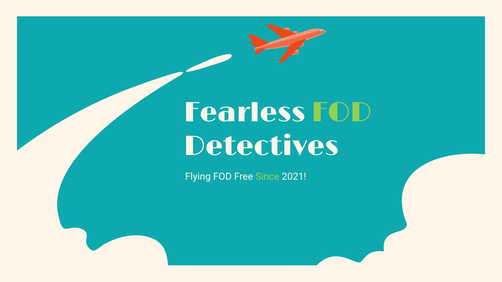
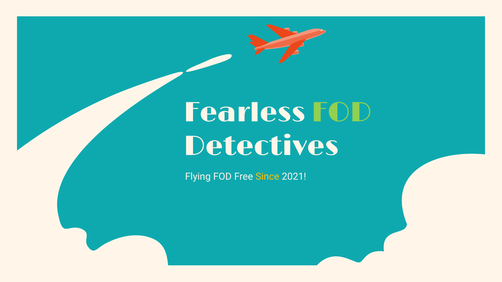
Since colour: light green -> yellow
